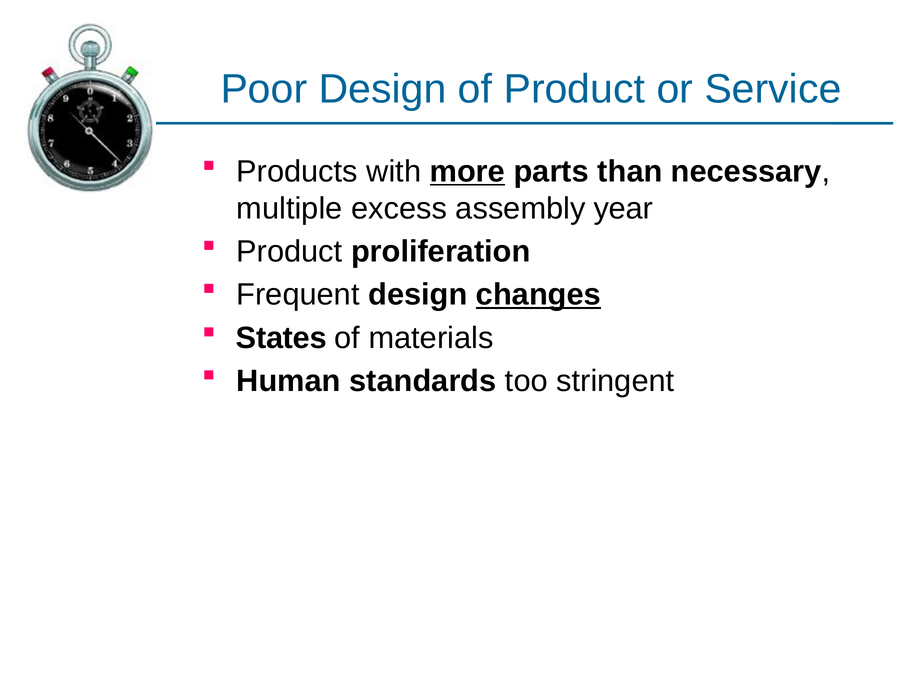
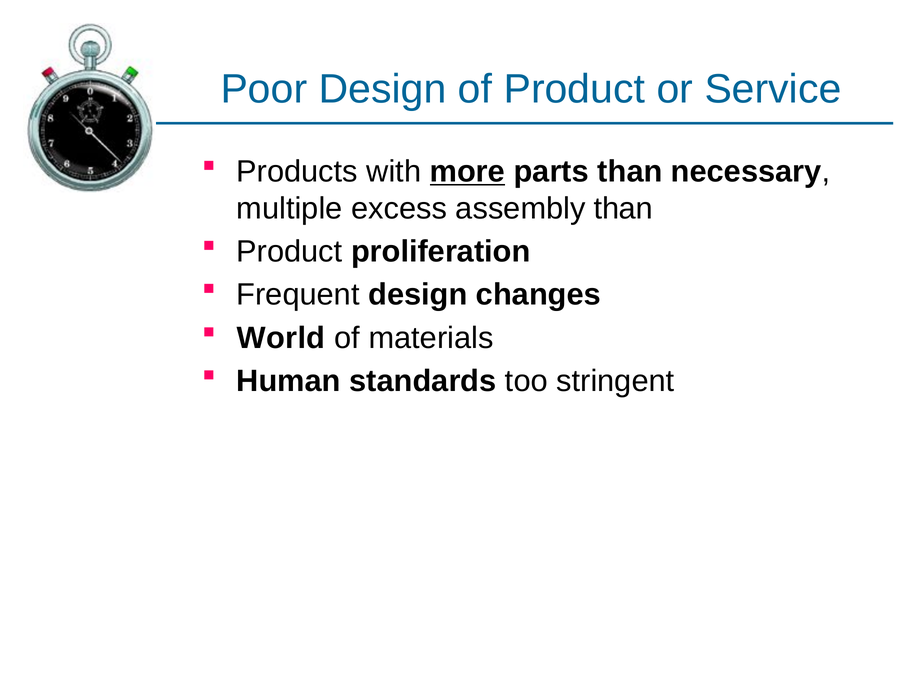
assembly year: year -> than
changes underline: present -> none
States: States -> World
